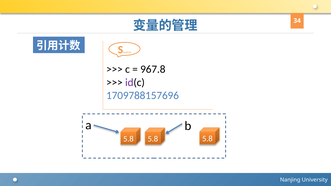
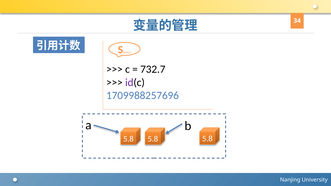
967.8: 967.8 -> 732.7
1709788157696: 1709788157696 -> 1709988257696
